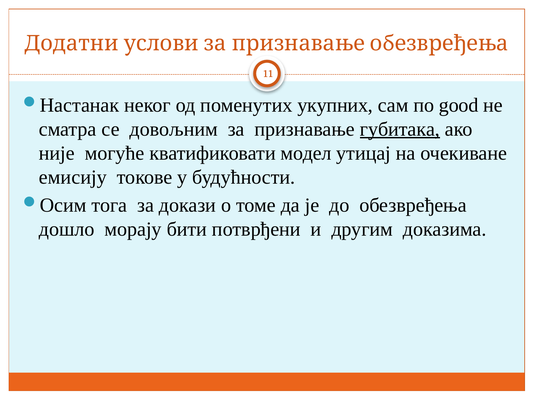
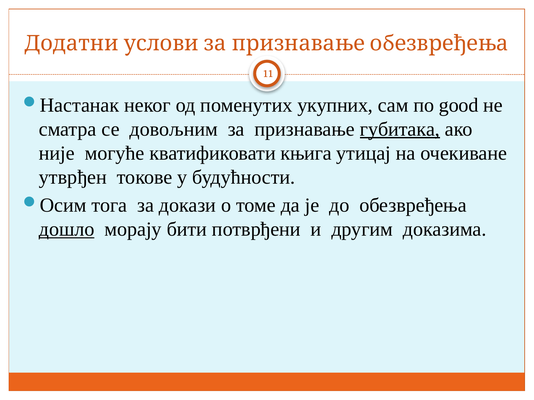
модел: модел -> књига
емисију: емисију -> утврђен
дошло underline: none -> present
